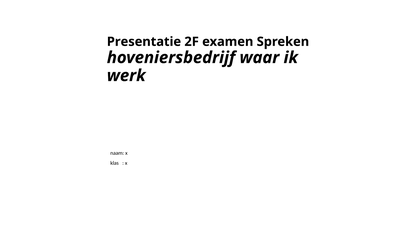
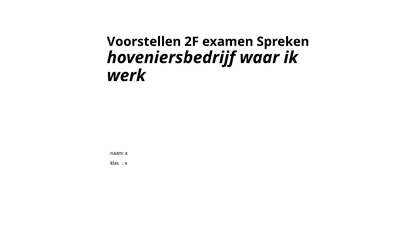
Presentatie: Presentatie -> Voorstellen
